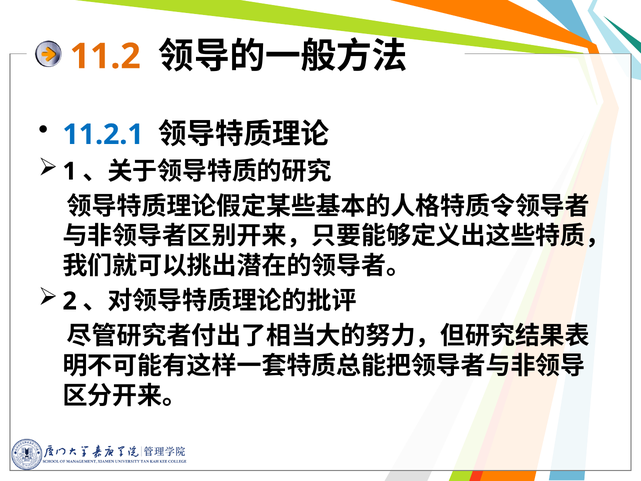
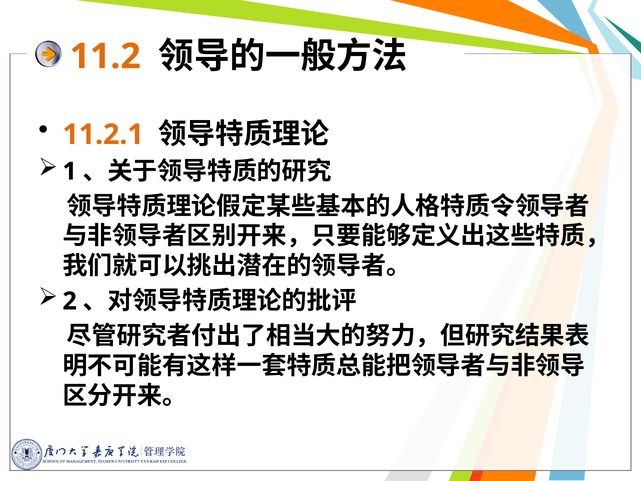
11.2.1 colour: blue -> orange
